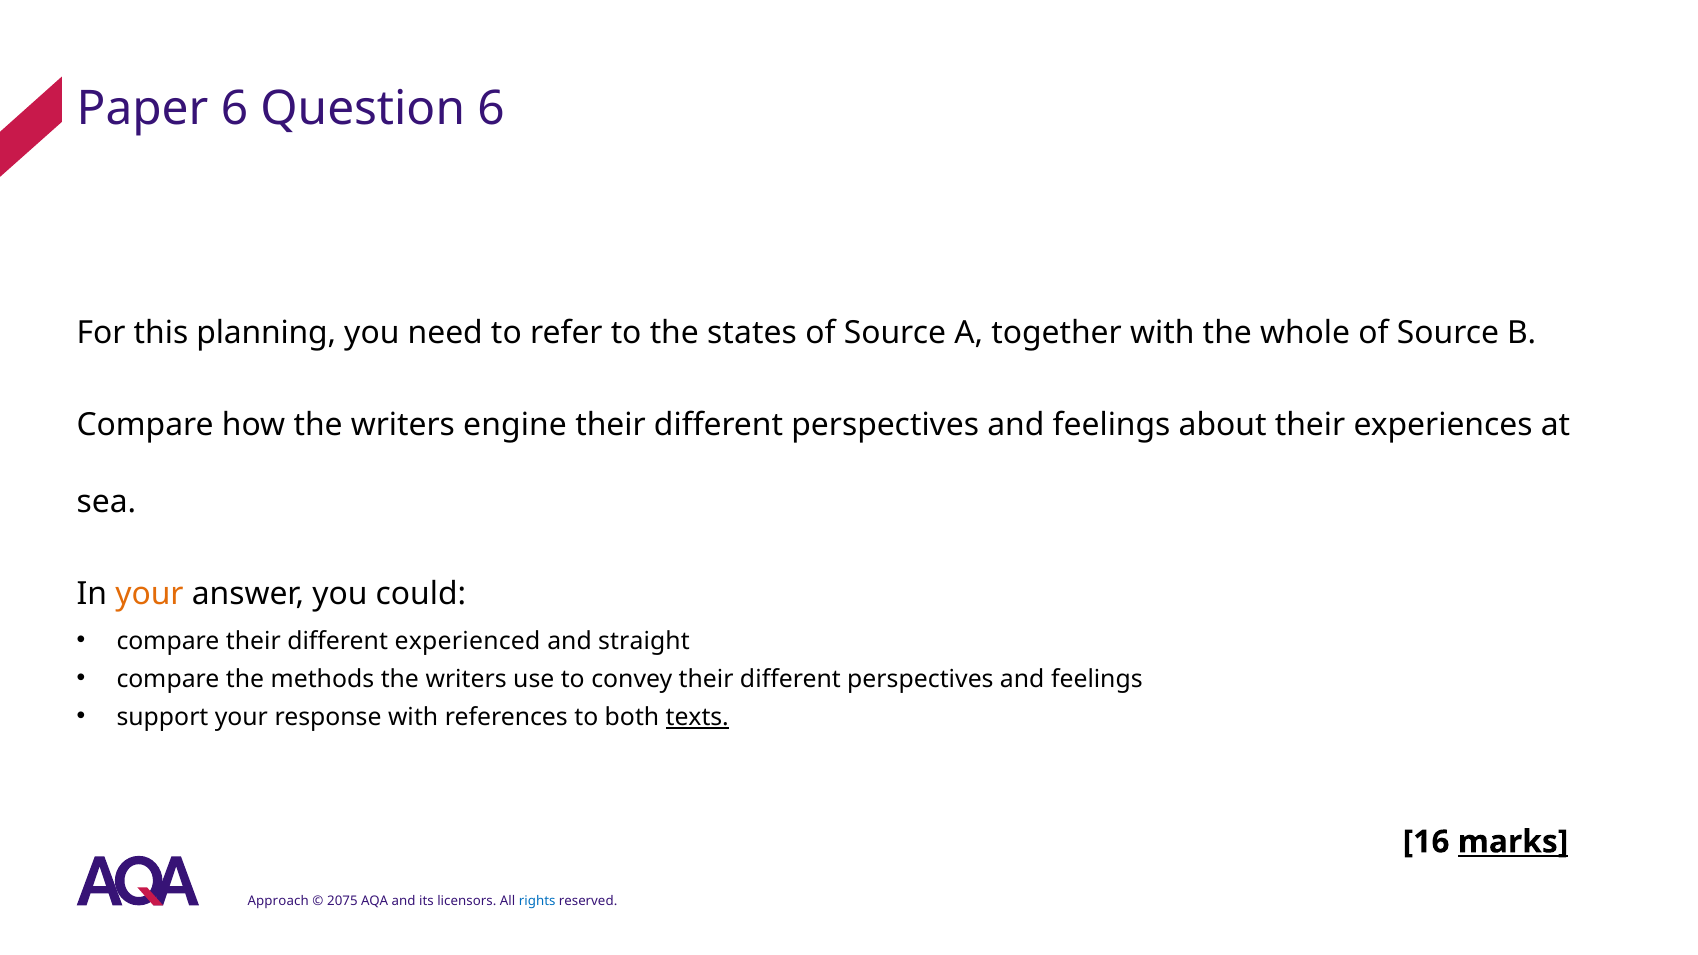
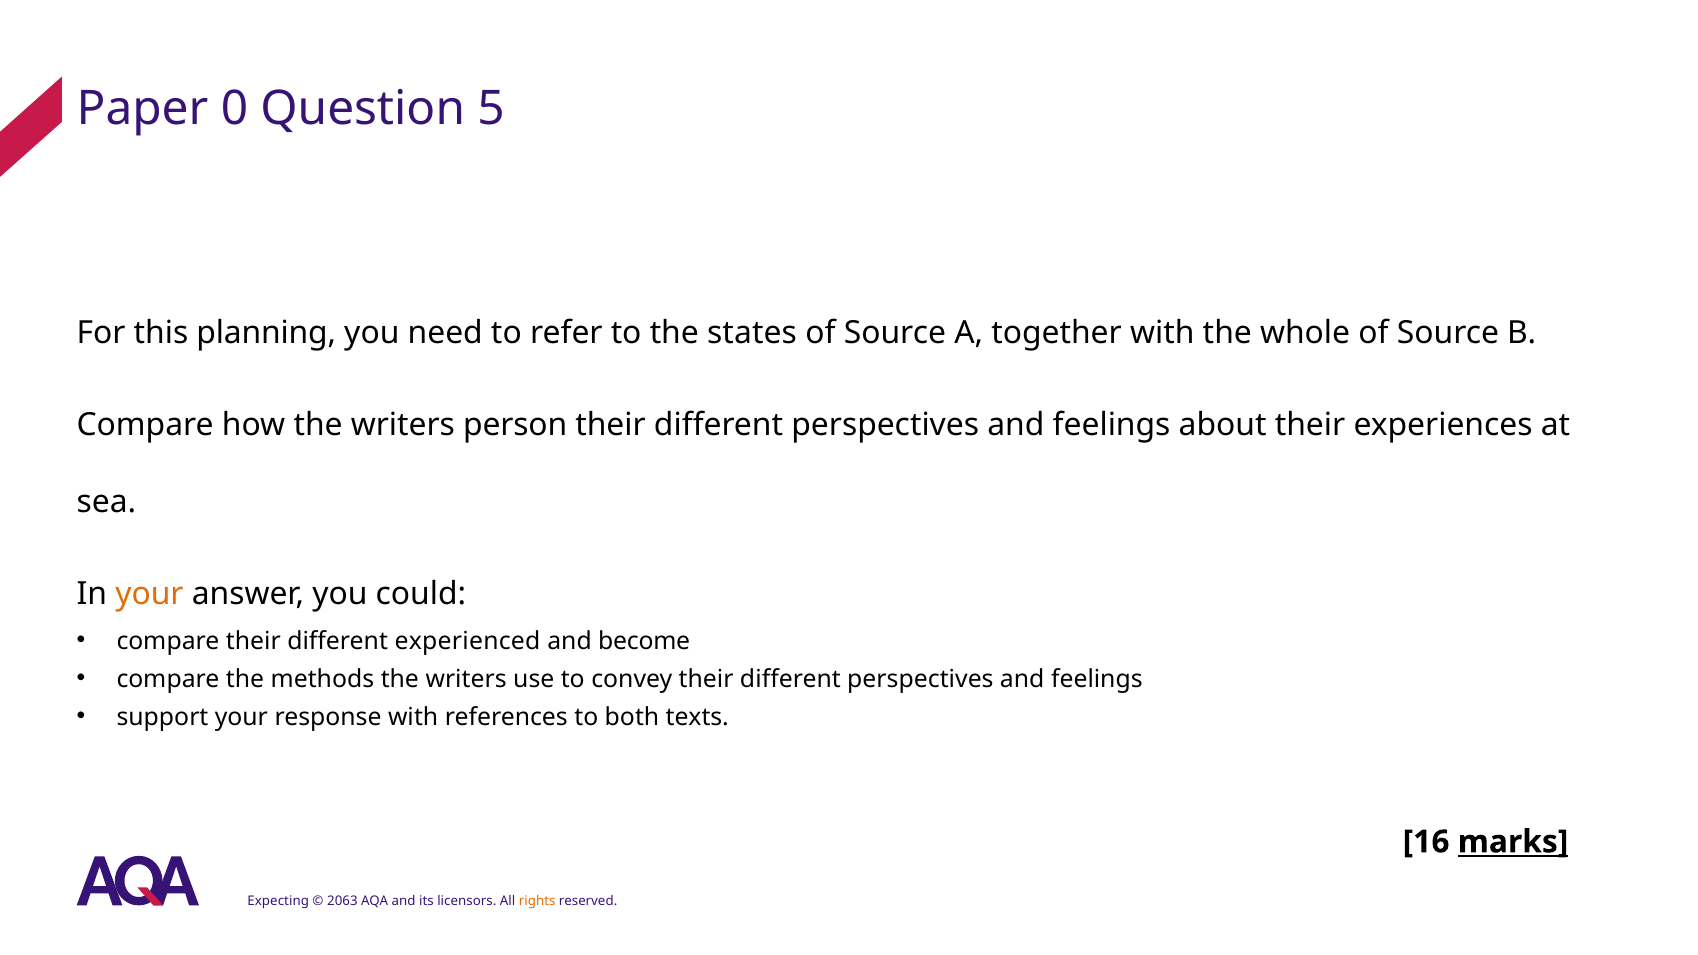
Paper 6: 6 -> 0
Question 6: 6 -> 5
engine: engine -> person
straight: straight -> become
texts underline: present -> none
Approach: Approach -> Expecting
2075: 2075 -> 2063
rights colour: blue -> orange
